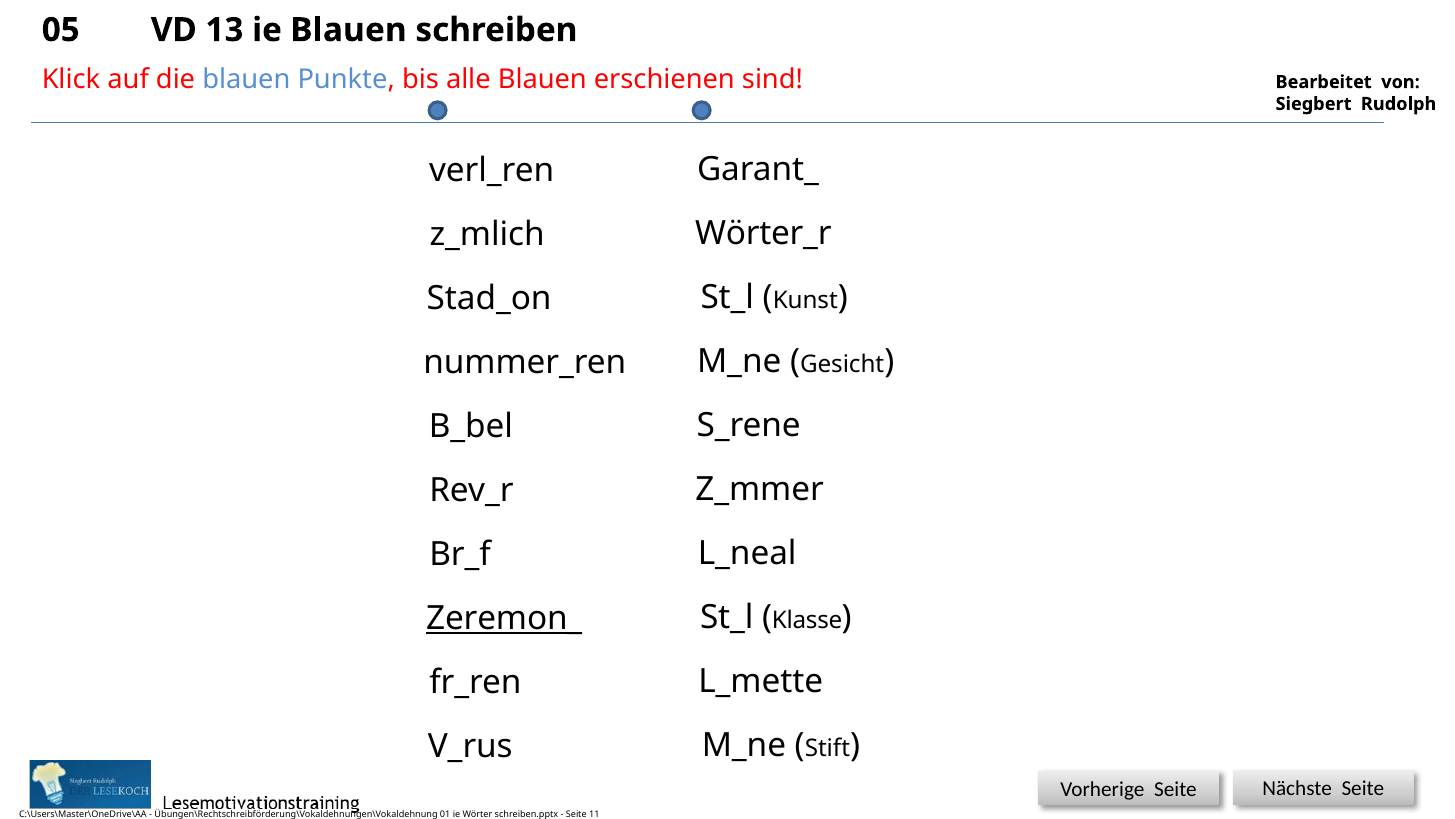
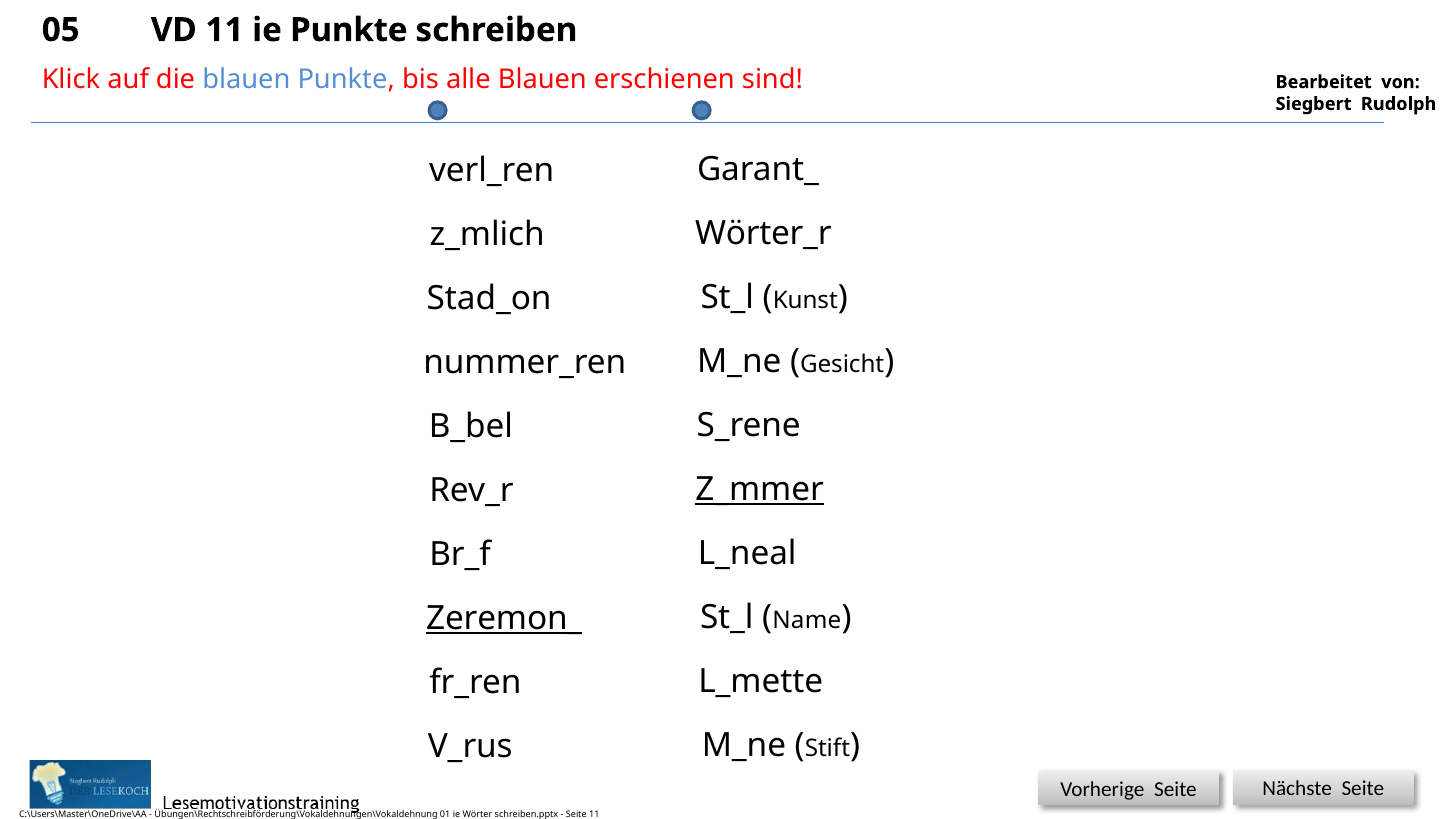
VD 13: 13 -> 11
ie Blauen: Blauen -> Punkte
Z_mmer underline: none -> present
Klasse: Klasse -> Name
